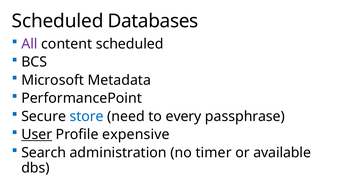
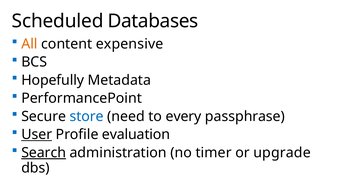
All colour: purple -> orange
content scheduled: scheduled -> expensive
Microsoft: Microsoft -> Hopefully
expensive: expensive -> evaluation
Search underline: none -> present
available: available -> upgrade
